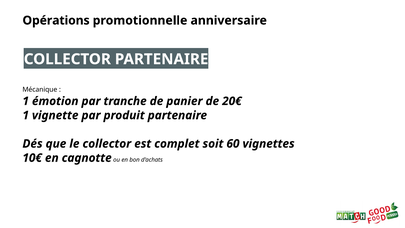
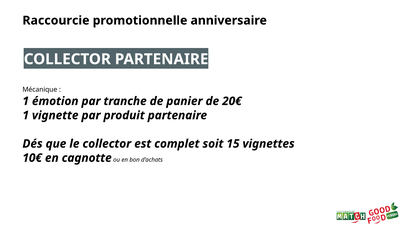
Opérations: Opérations -> Raccourcie
60: 60 -> 15
